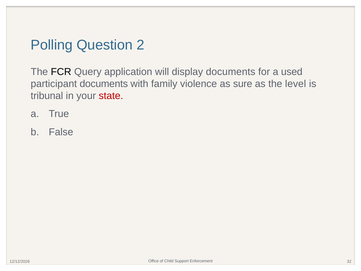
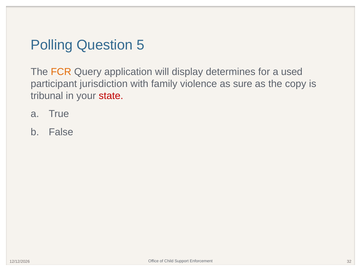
2: 2 -> 5
FCR colour: black -> orange
display documents: documents -> determines
participant documents: documents -> jurisdiction
level: level -> copy
